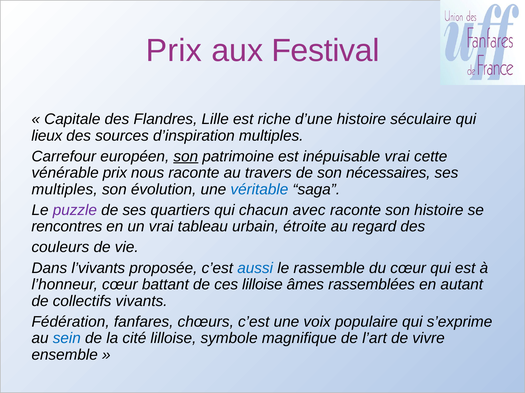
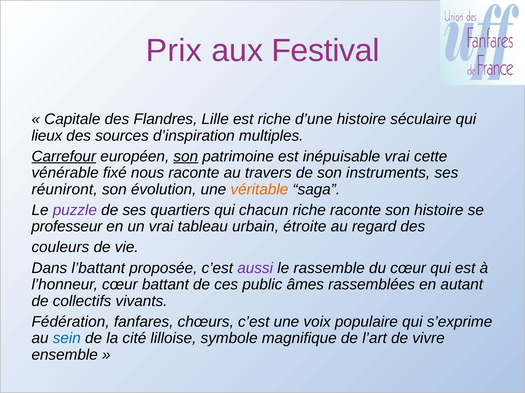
Carrefour underline: none -> present
vénérable prix: prix -> fixé
nécessaires: nécessaires -> instruments
multiples at (65, 190): multiples -> réuniront
véritable colour: blue -> orange
chacun avec: avec -> riche
rencontres: rencontres -> professeur
l’vivants: l’vivants -> l’battant
aussi colour: blue -> purple
ces lilloise: lilloise -> public
